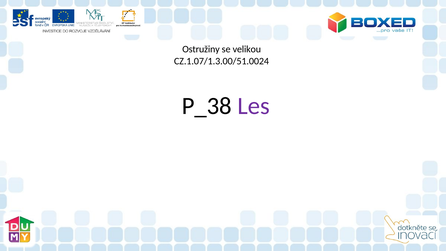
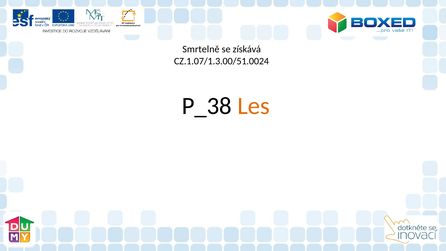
Ostružiny: Ostružiny -> Smrtelně
velikou: velikou -> získává
Les colour: purple -> orange
